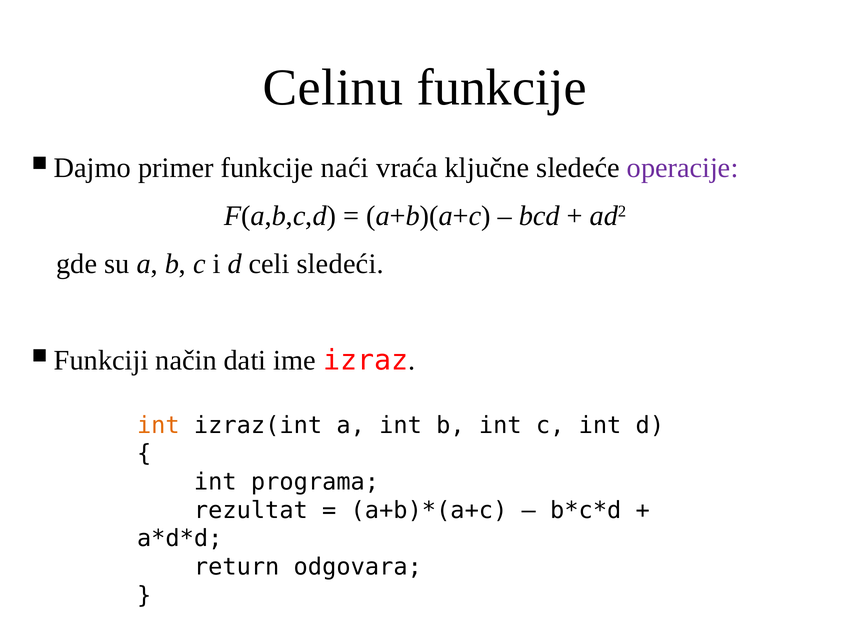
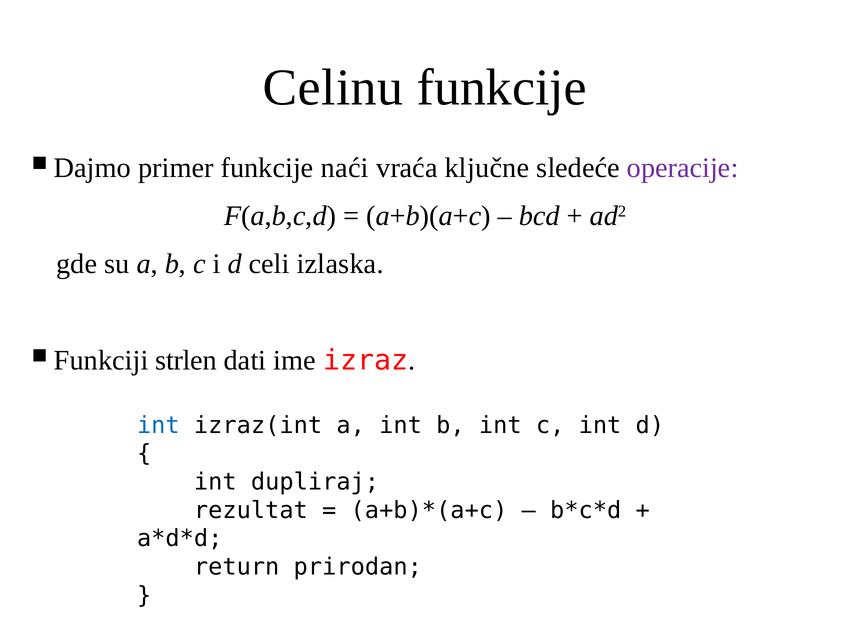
sledeći: sledeći -> izlaska
način: način -> strlen
int at (158, 426) colour: orange -> blue
programa: programa -> dupliraj
odgovara: odgovara -> prirodan
